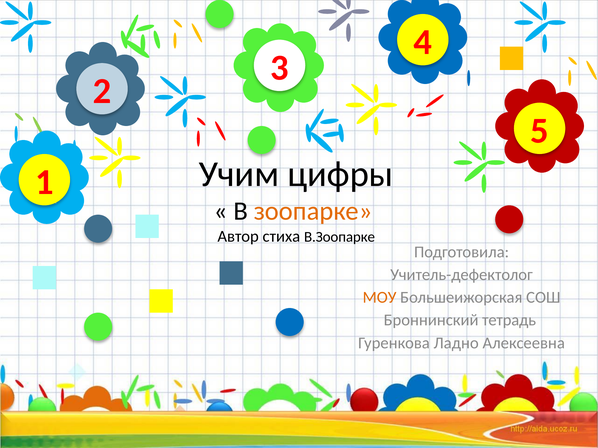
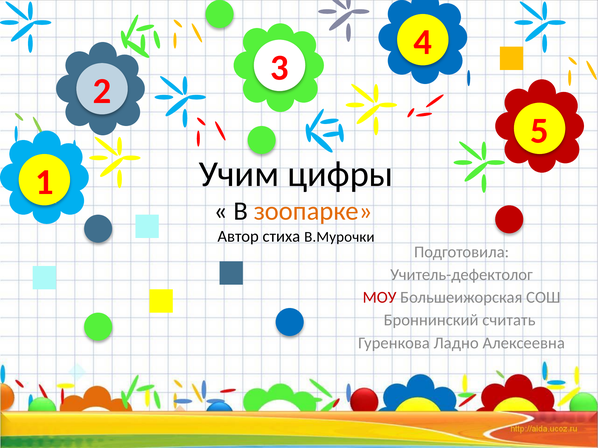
В.Зоопарке: В.Зоопарке -> В.Мурочки
МОУ colour: orange -> red
тетрадь: тетрадь -> считать
